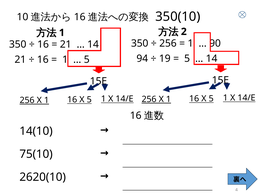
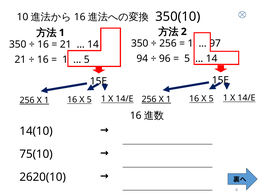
90: 90 -> 97
19: 19 -> 96
